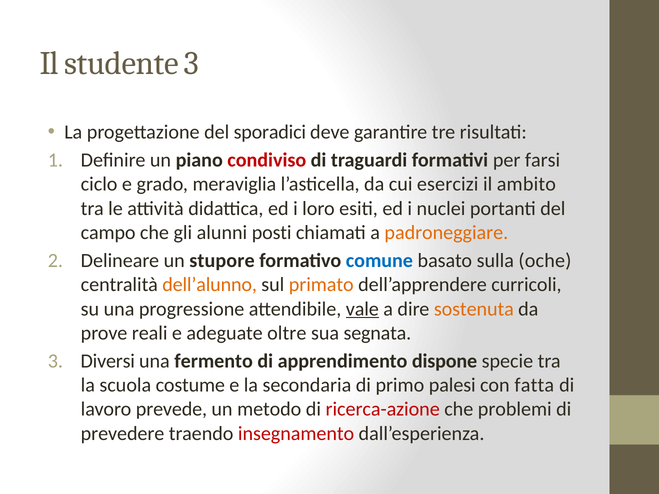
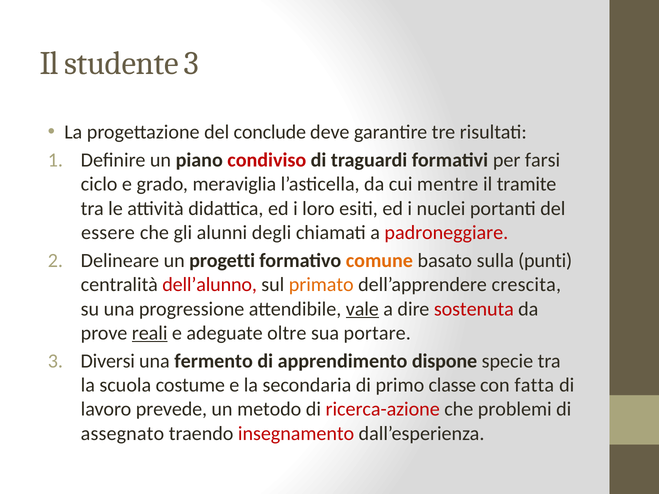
sporadici: sporadici -> conclude
esercizi: esercizi -> mentre
ambito: ambito -> tramite
campo: campo -> essere
posti: posti -> degli
padroneggiare colour: orange -> red
stupore: stupore -> progetti
comune colour: blue -> orange
oche: oche -> punti
dell’alunno colour: orange -> red
curricoli: curricoli -> crescita
sostenuta colour: orange -> red
reali underline: none -> present
segnata: segnata -> portare
palesi: palesi -> classe
prevedere: prevedere -> assegnato
